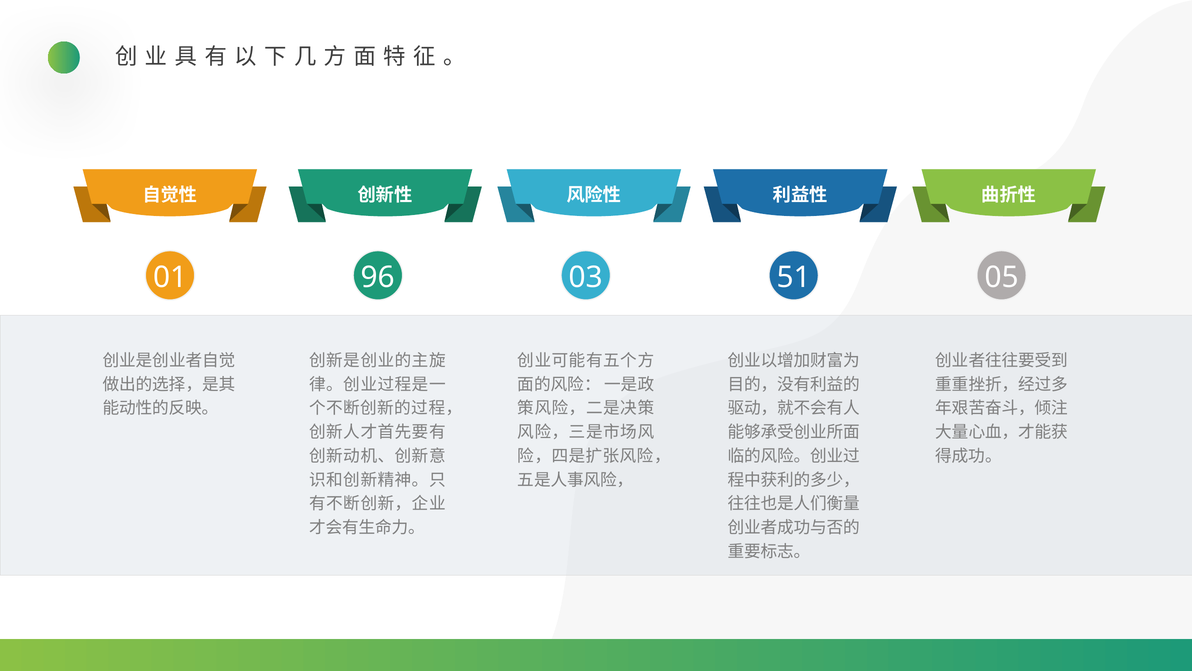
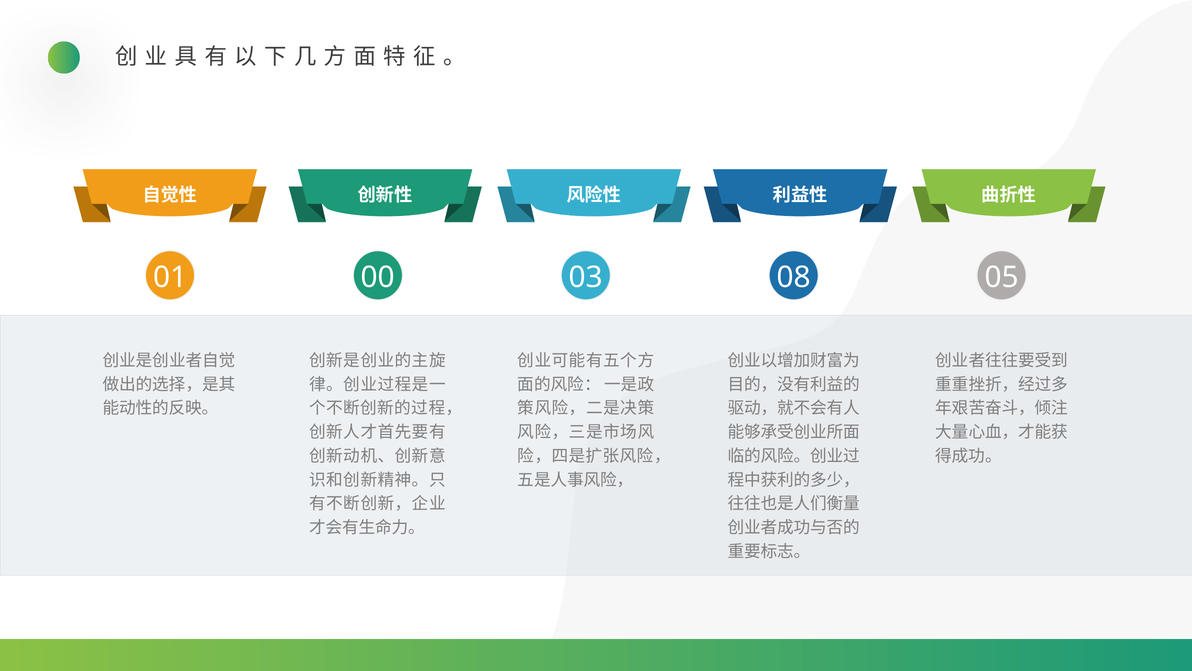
96: 96 -> 00
51: 51 -> 08
